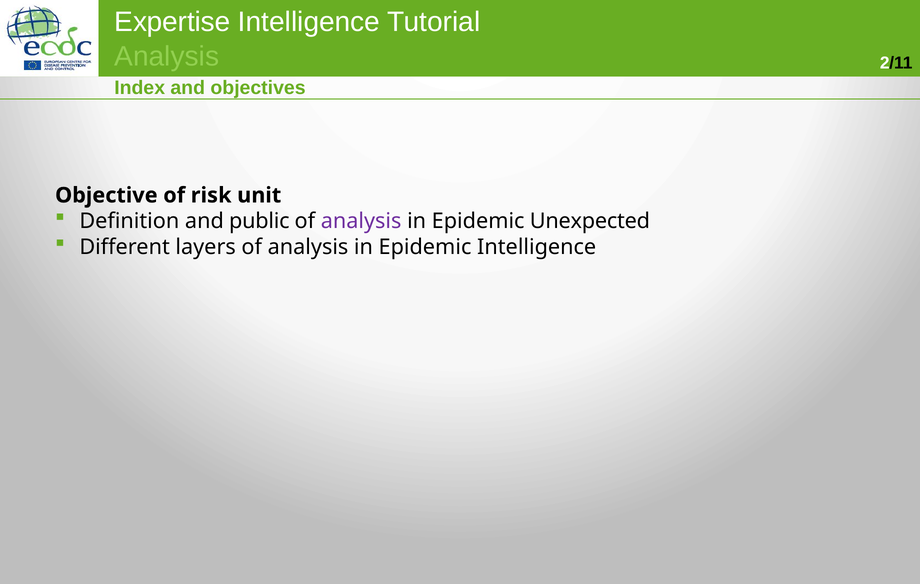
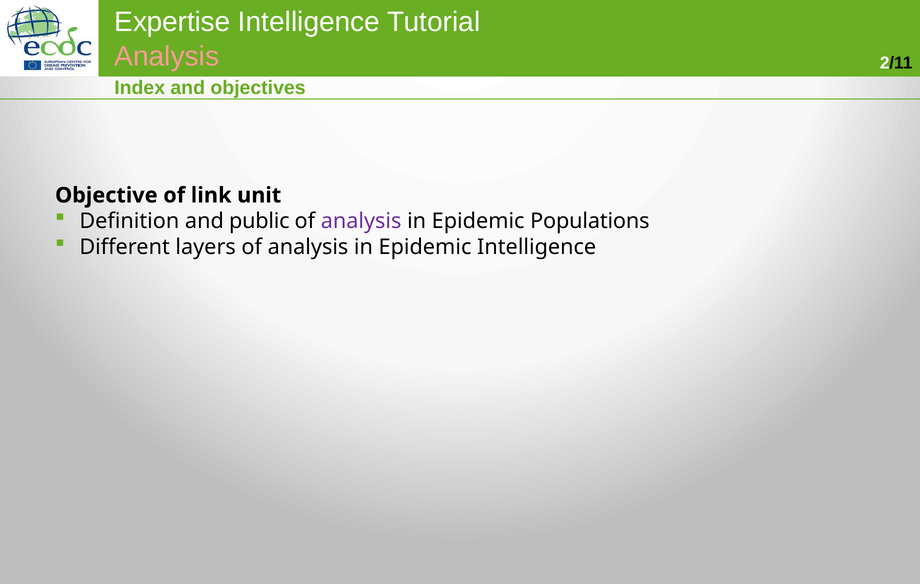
Analysis at (167, 56) colour: light green -> pink
risk: risk -> link
Unexpected: Unexpected -> Populations
